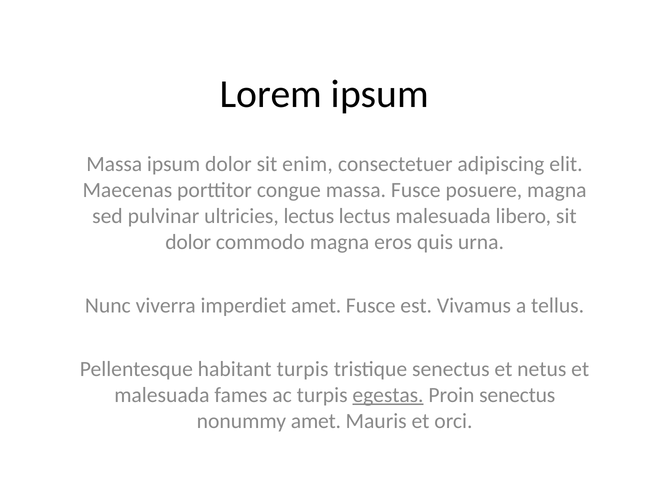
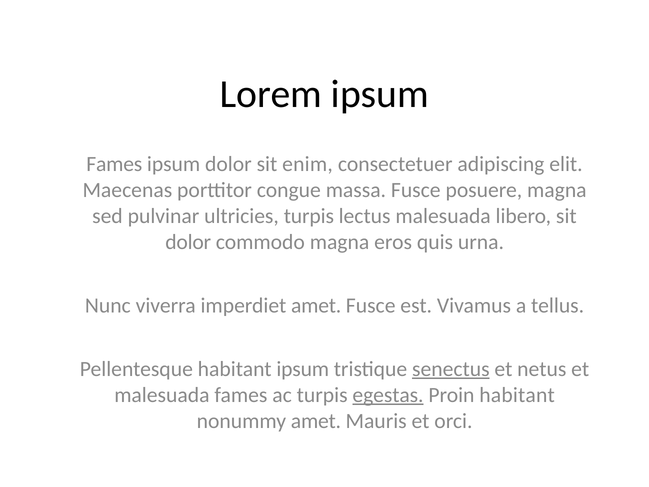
Massa at (114, 164): Massa -> Fames
ultricies lectus: lectus -> turpis
habitant turpis: turpis -> ipsum
senectus at (451, 369) underline: none -> present
Proin senectus: senectus -> habitant
